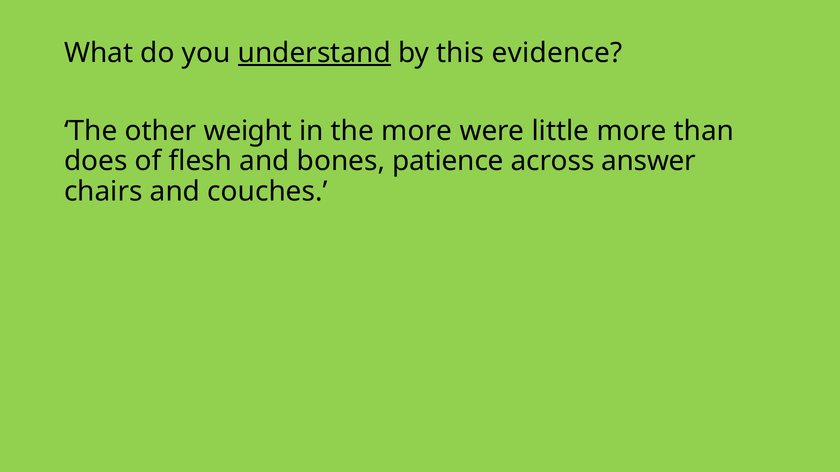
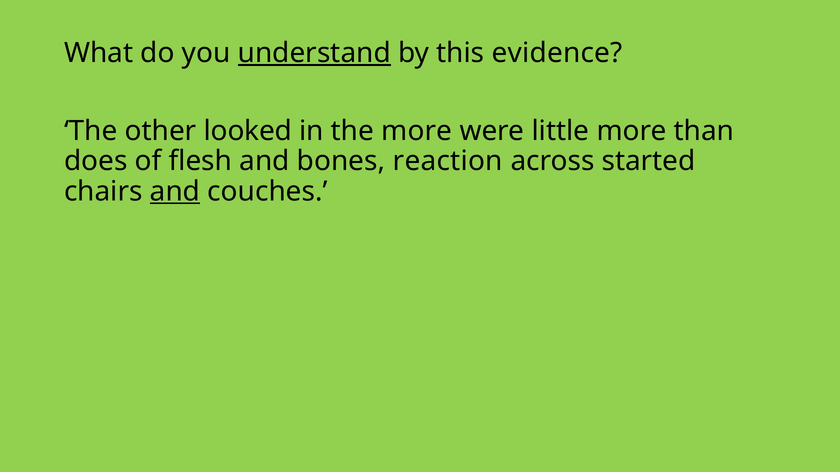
weight: weight -> looked
patience: patience -> reaction
answer: answer -> started
and at (175, 192) underline: none -> present
